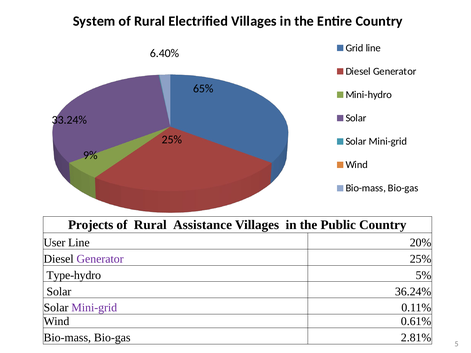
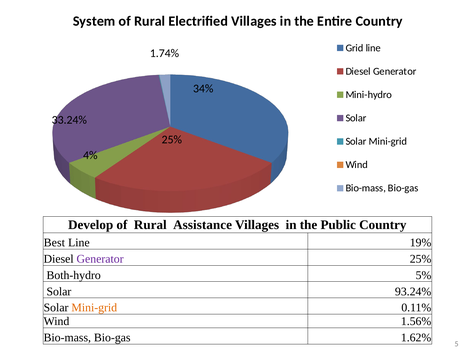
6.40%: 6.40% -> 1.74%
65%: 65% -> 34%
9%: 9% -> 4%
Projects: Projects -> Develop
User: User -> Best
20%: 20% -> 19%
Type-hydro: Type-hydro -> Both-hydro
36.24%: 36.24% -> 93.24%
Mini-grid at (94, 308) colour: purple -> orange
0.61%: 0.61% -> 1.56%
2.81%: 2.81% -> 1.62%
